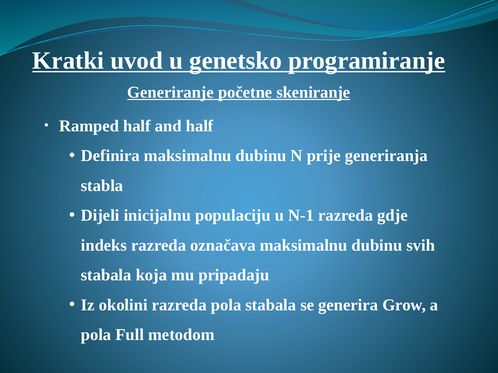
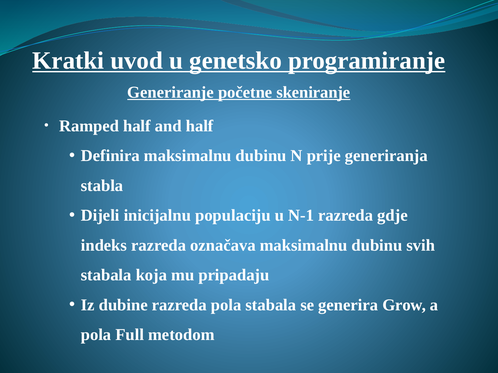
okolini: okolini -> dubine
